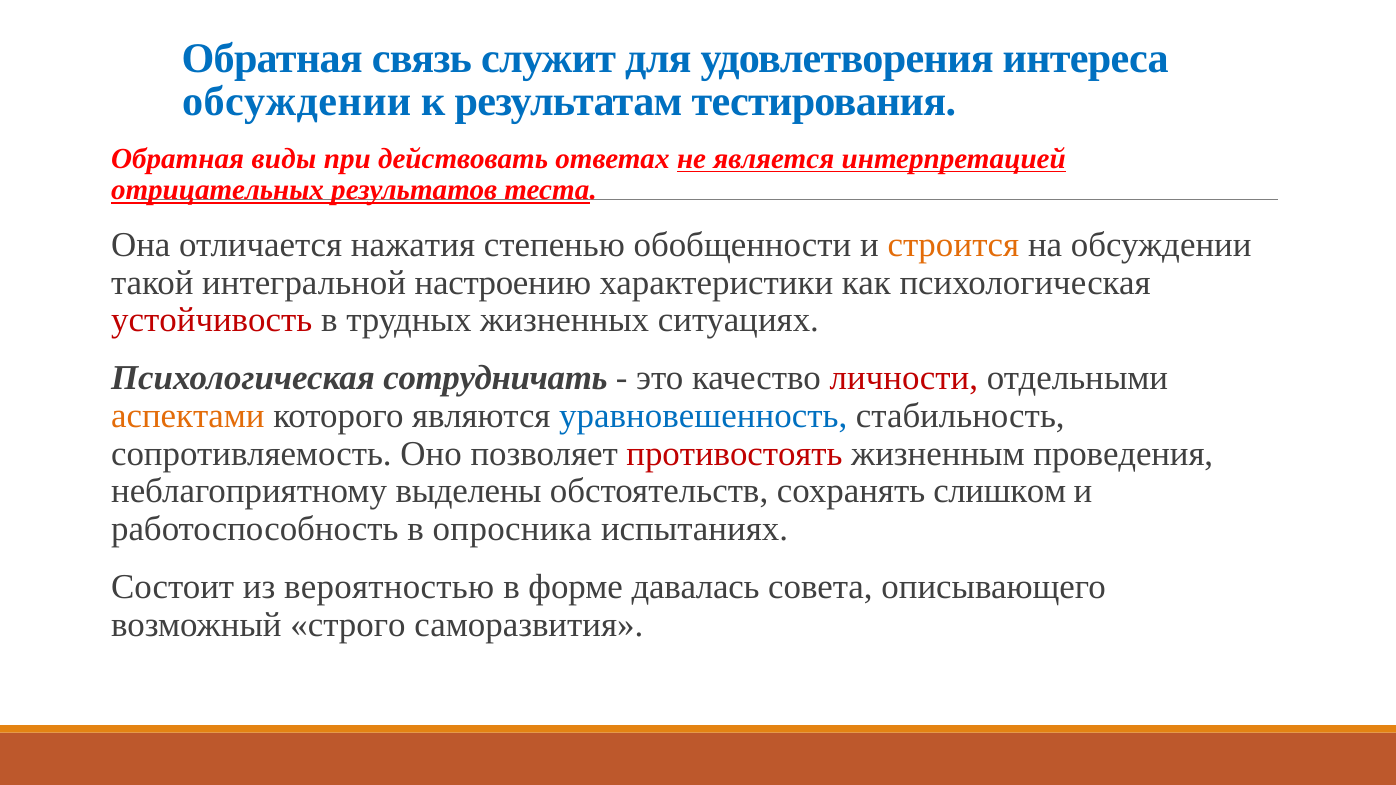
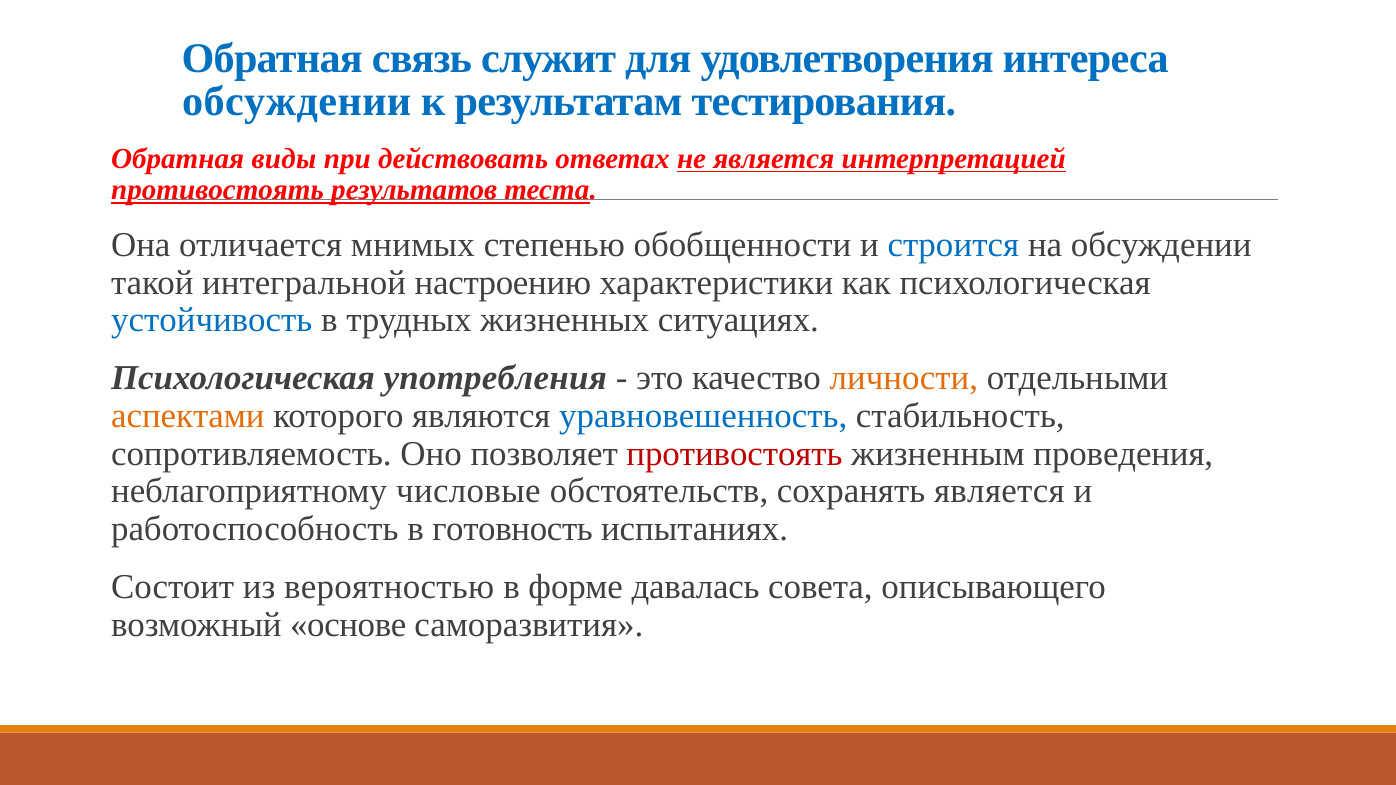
отрицательных at (218, 190): отрицательных -> противостоять
нажатия: нажатия -> мнимых
строится colour: orange -> blue
устойчивость colour: red -> blue
сотрудничать: сотрудничать -> употребления
личности colour: red -> orange
выделены: выделены -> числовые
сохранять слишком: слишком -> является
опросника: опросника -> готовность
строго: строго -> основе
